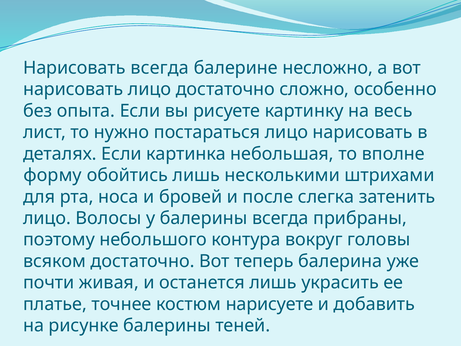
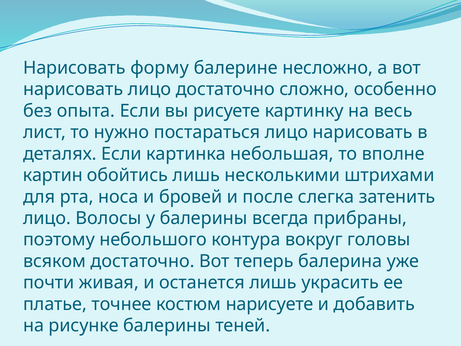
Нарисовать всегда: всегда -> форму
форму: форму -> картин
